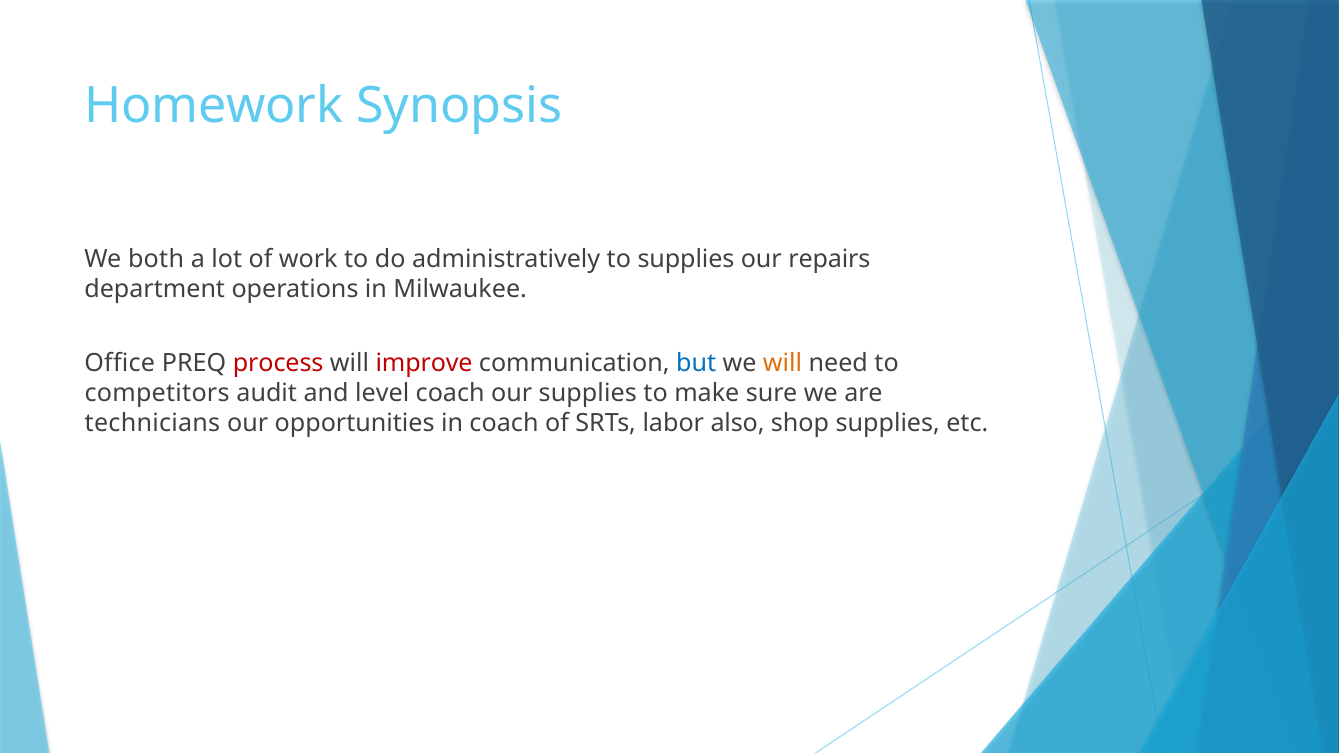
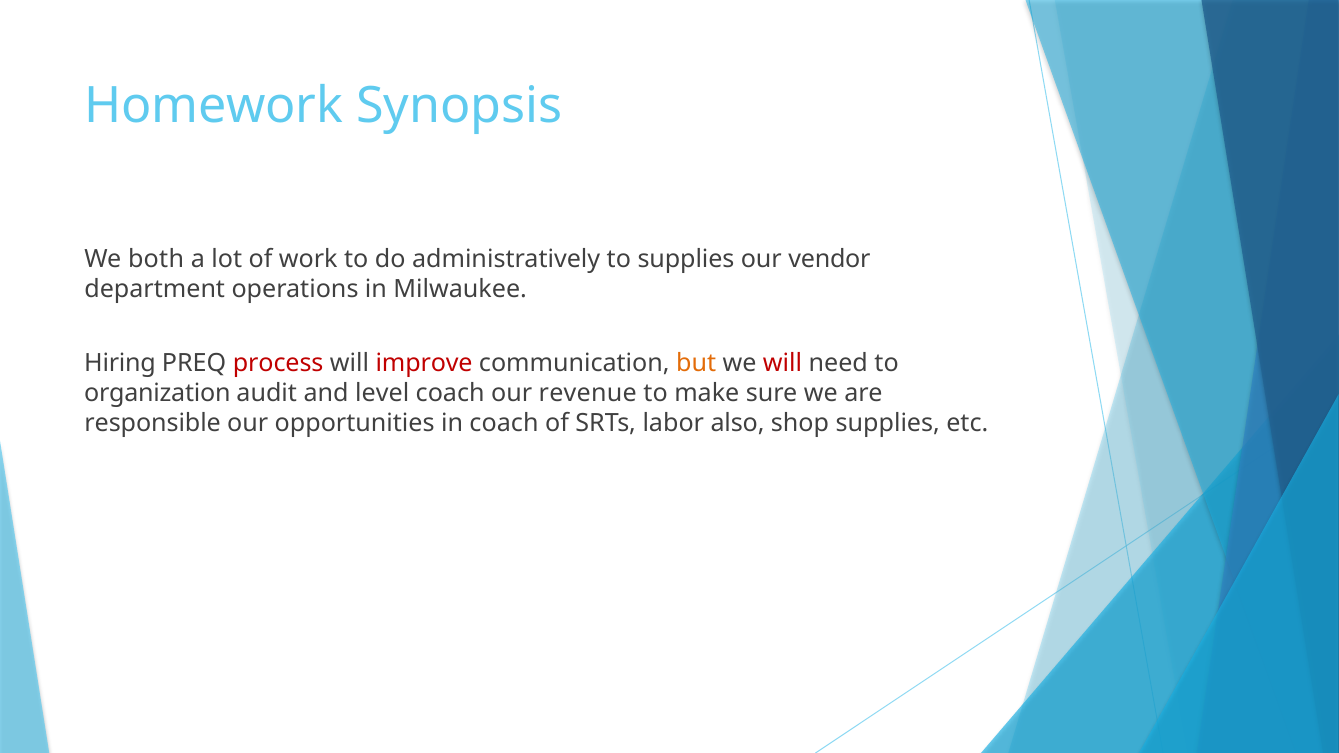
repairs: repairs -> vendor
Office: Office -> Hiring
but colour: blue -> orange
will at (783, 363) colour: orange -> red
competitors: competitors -> organization
our supplies: supplies -> revenue
technicians: technicians -> responsible
